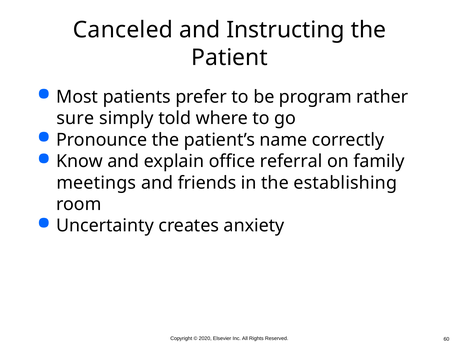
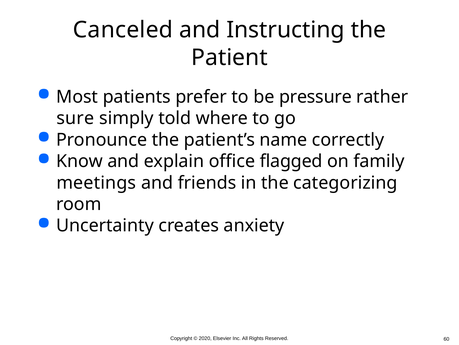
program: program -> pressure
referral: referral -> flagged
establishing: establishing -> categorizing
